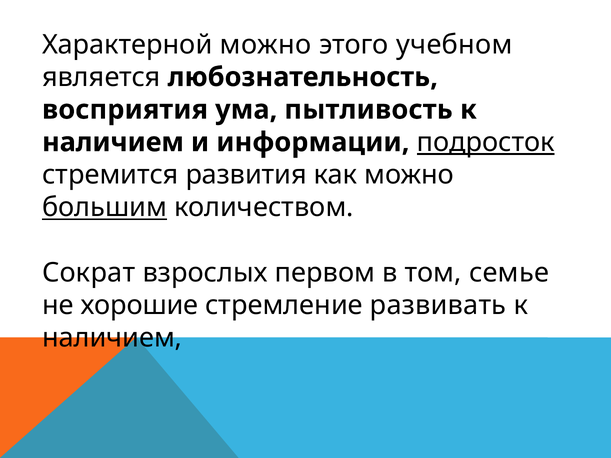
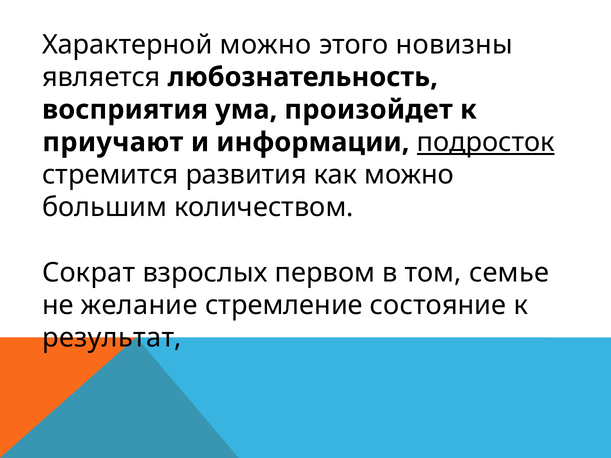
учебном: учебном -> новизны
пытливость: пытливость -> произойдет
наличием at (113, 142): наличием -> приучают
большим underline: present -> none
хорошие: хорошие -> желание
развивать: развивать -> состояние
наличием at (112, 338): наличием -> результат
